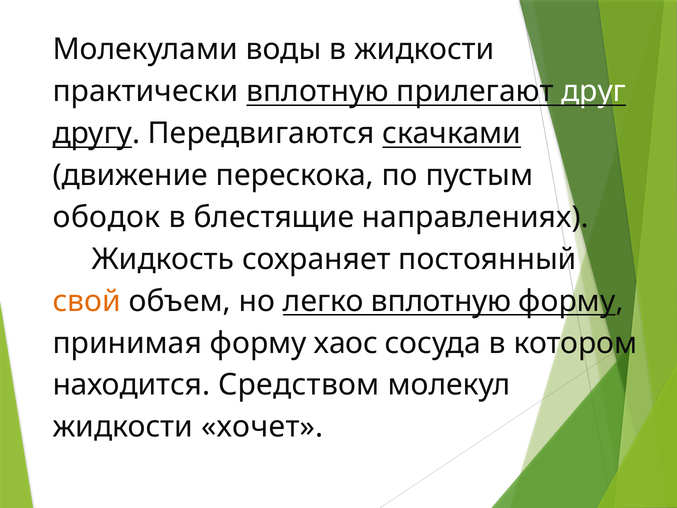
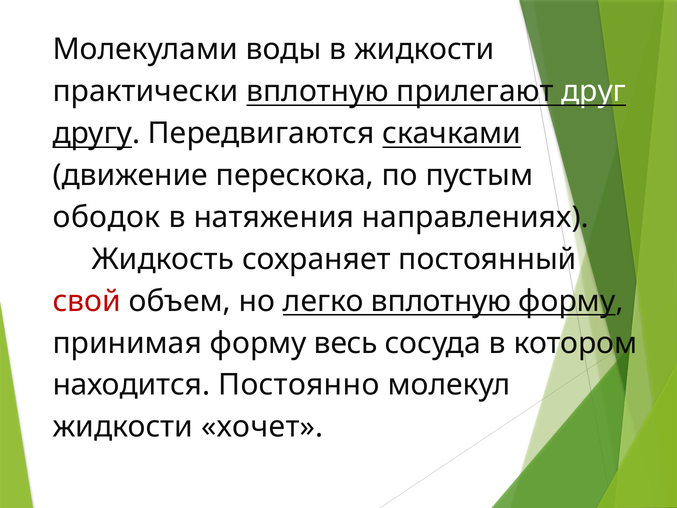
блестящие: блестящие -> натяжения
свой colour: orange -> red
хаос: хаос -> весь
Средством: Средством -> Постоянно
